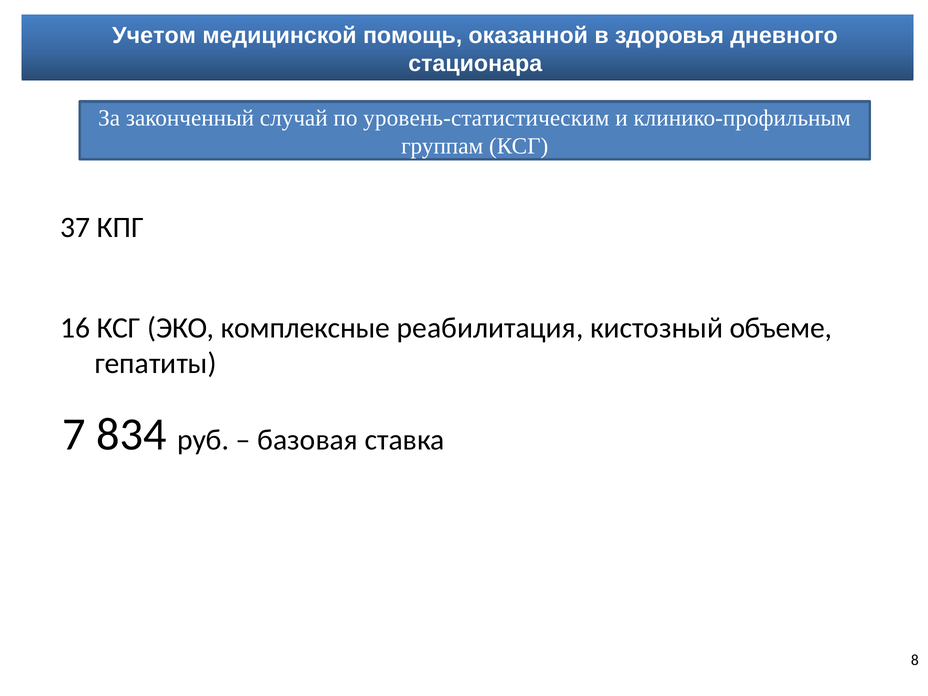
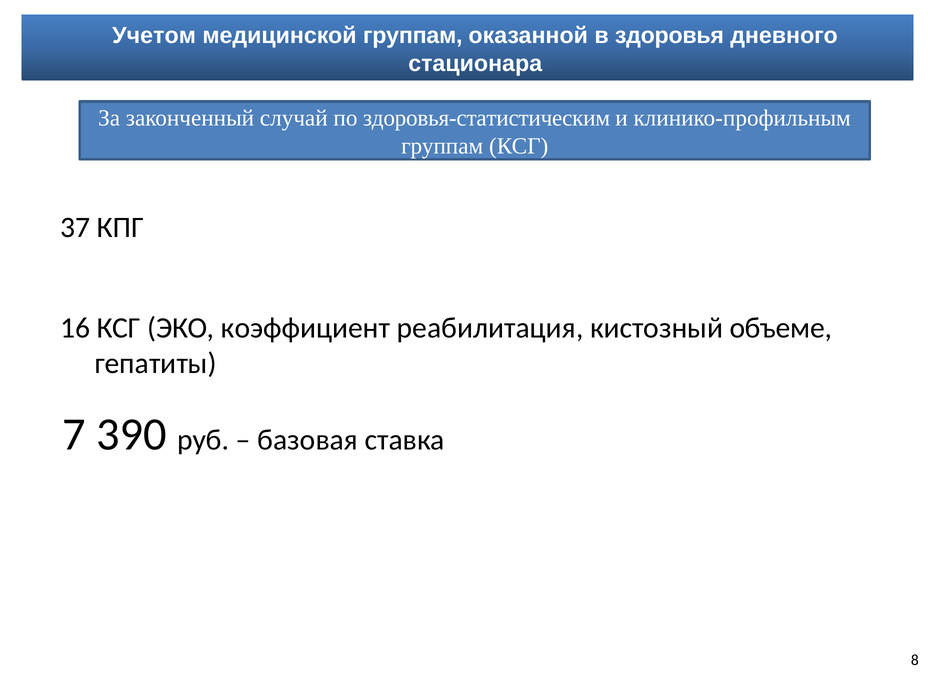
медицинской помощь: помощь -> группам
уровень-статистическим: уровень-статистическим -> здоровья-статистическим
комплексные: комплексные -> коэффициент
834: 834 -> 390
